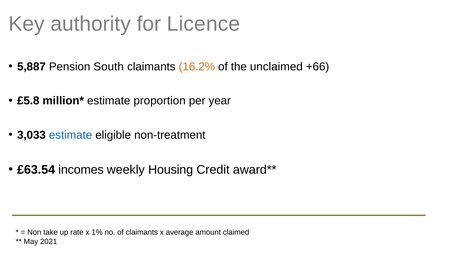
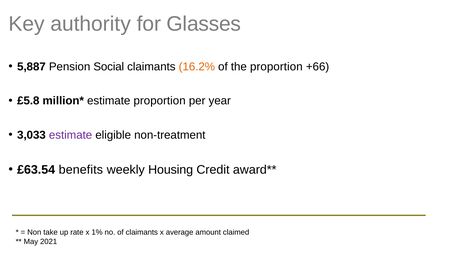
Licence: Licence -> Glasses
South: South -> Social
the unclaimed: unclaimed -> proportion
estimate at (71, 135) colour: blue -> purple
incomes: incomes -> benefits
